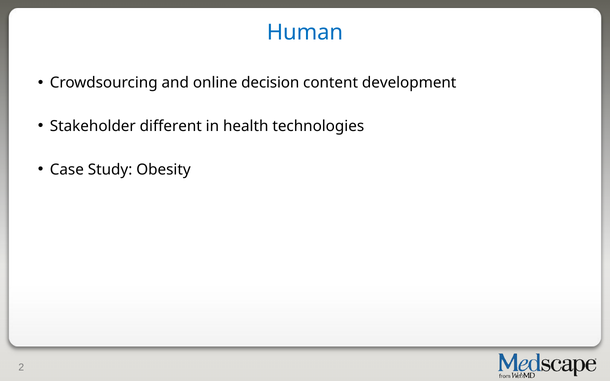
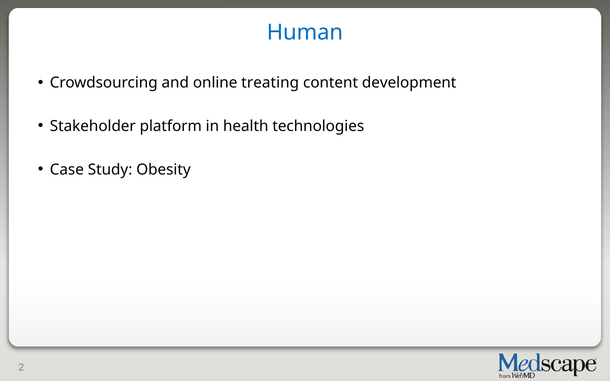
decision: decision -> treating
different: different -> platform
